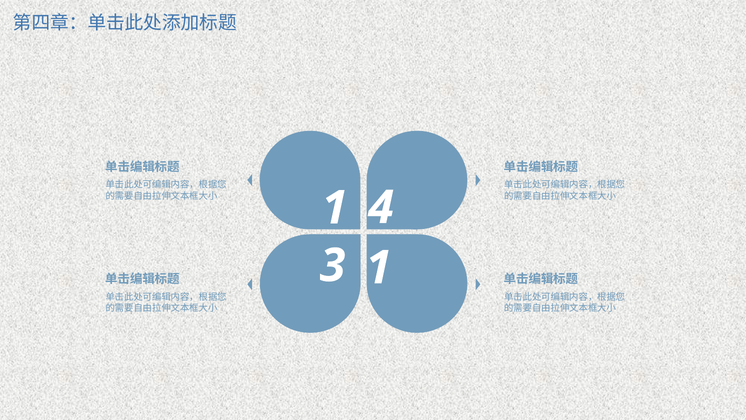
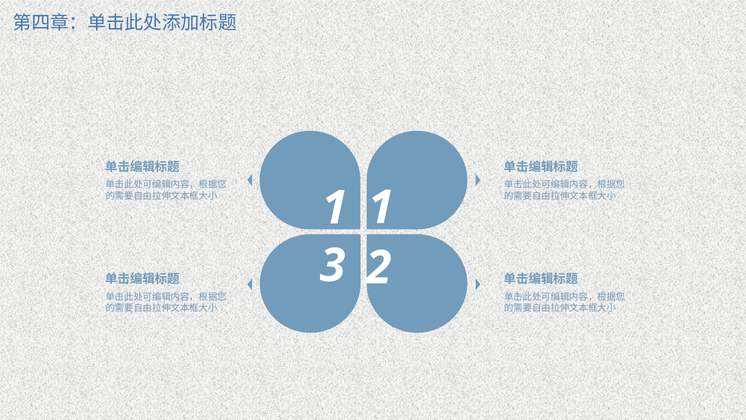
1 4: 4 -> 1
3 1: 1 -> 2
